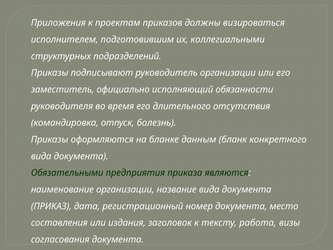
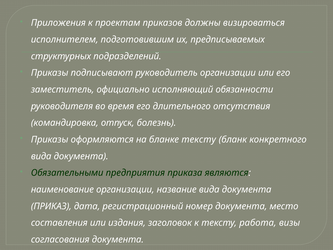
коллегиальными: коллегиальными -> предписываемых
бланке данным: данным -> тексту
